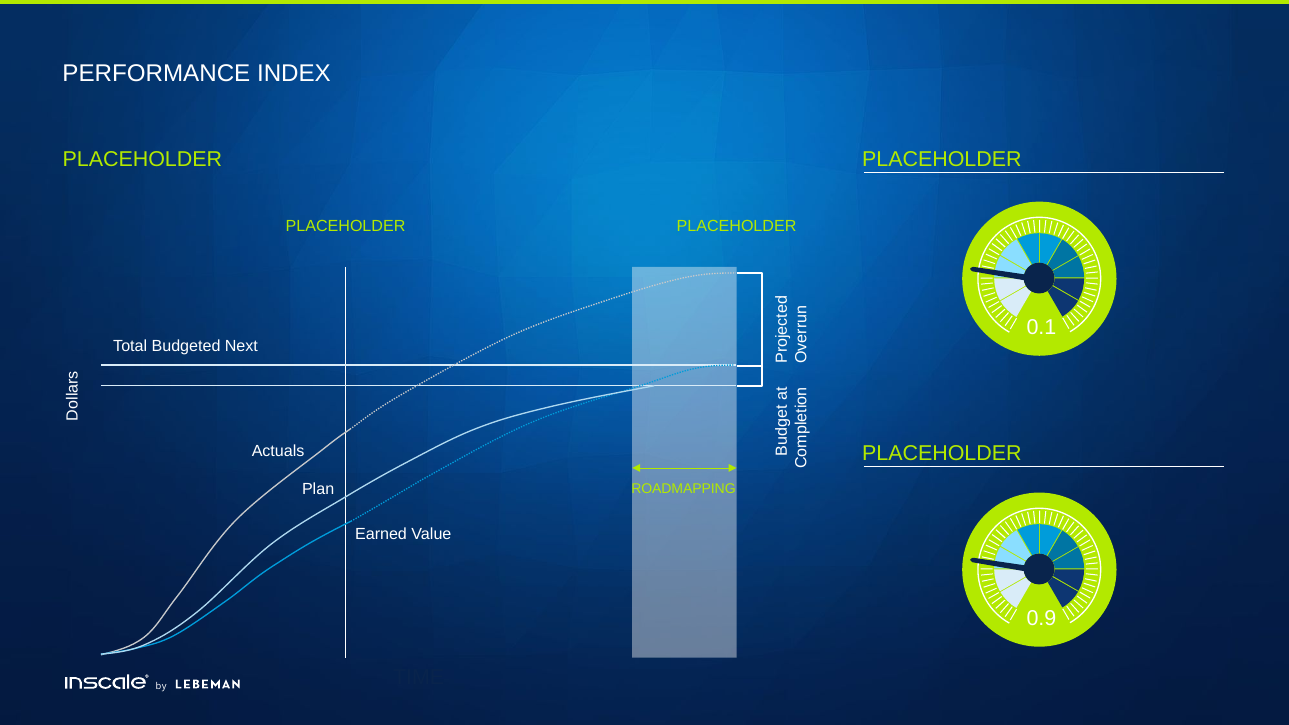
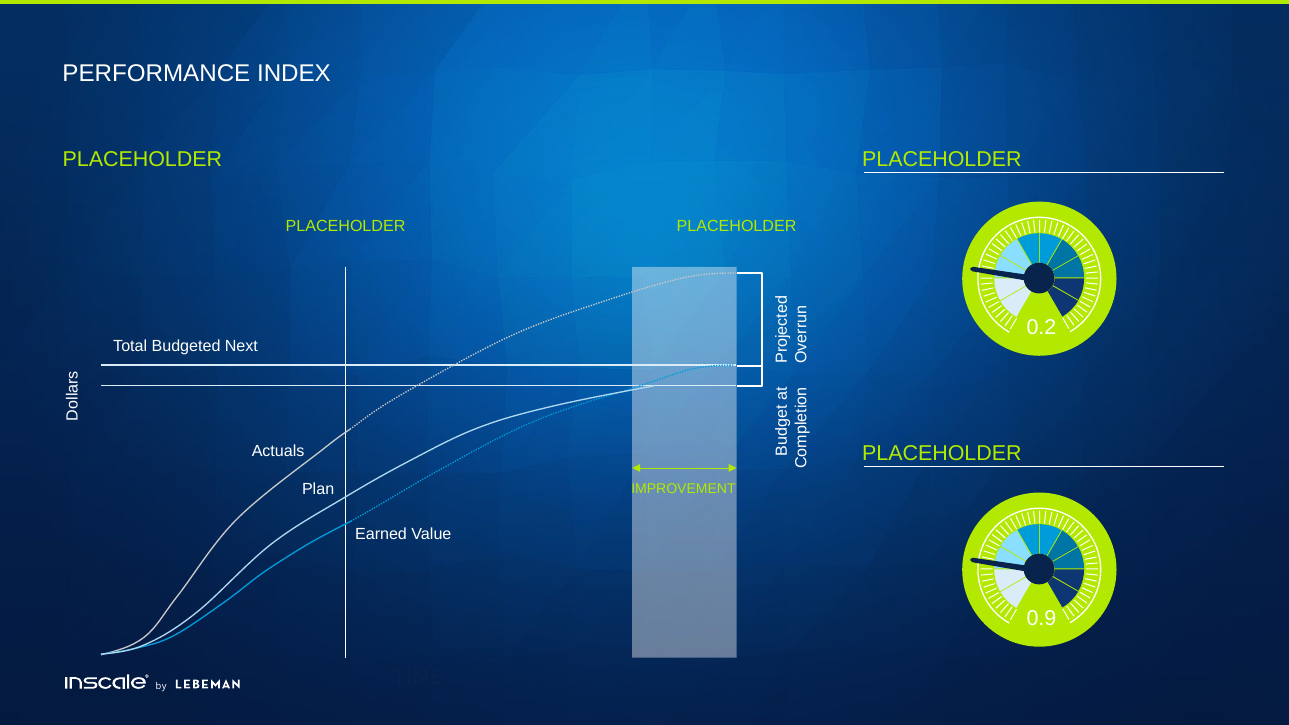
0.1: 0.1 -> 0.2
ROADMAPPING: ROADMAPPING -> IMPROVEMENT
